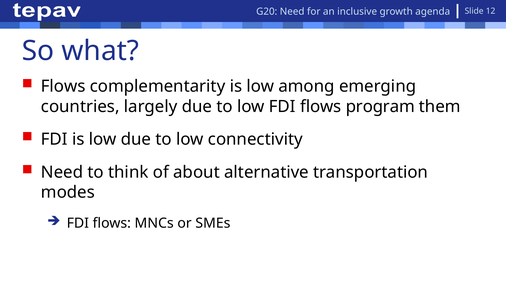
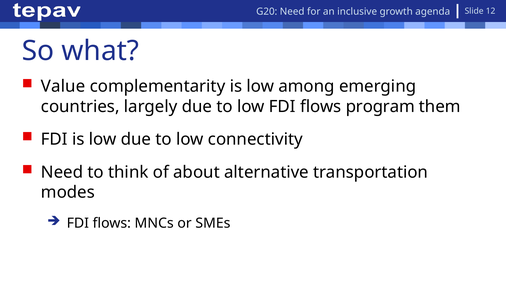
Flows at (63, 87): Flows -> Value
